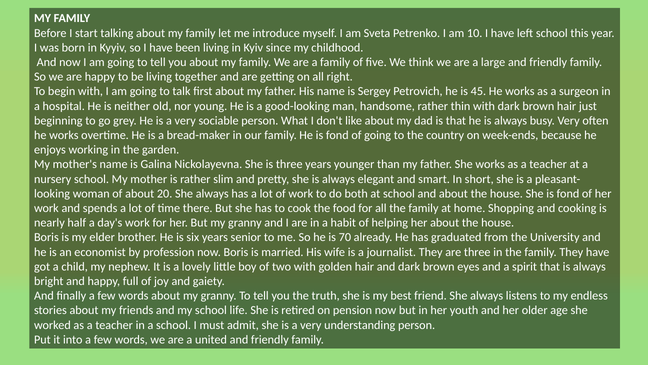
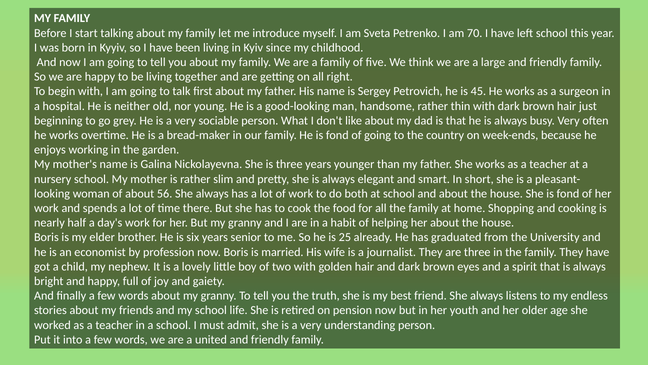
10: 10 -> 70
20: 20 -> 56
70: 70 -> 25
